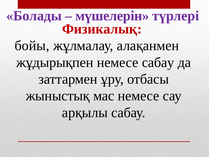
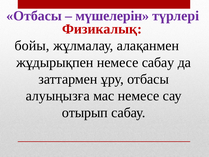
Болады at (34, 16): Болады -> Отбасы
жыныстық: жыныстық -> алуыңызға
арқылы: арқылы -> отырып
